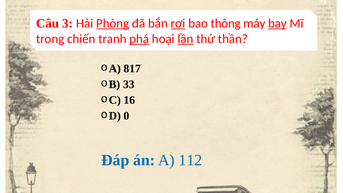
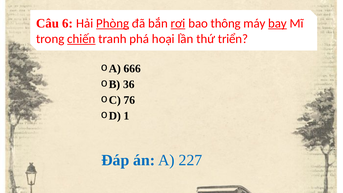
3: 3 -> 6
chiến underline: none -> present
phá underline: present -> none
lần underline: present -> none
thần: thần -> triển
817: 817 -> 666
33: 33 -> 36
16: 16 -> 76
0: 0 -> 1
112: 112 -> 227
